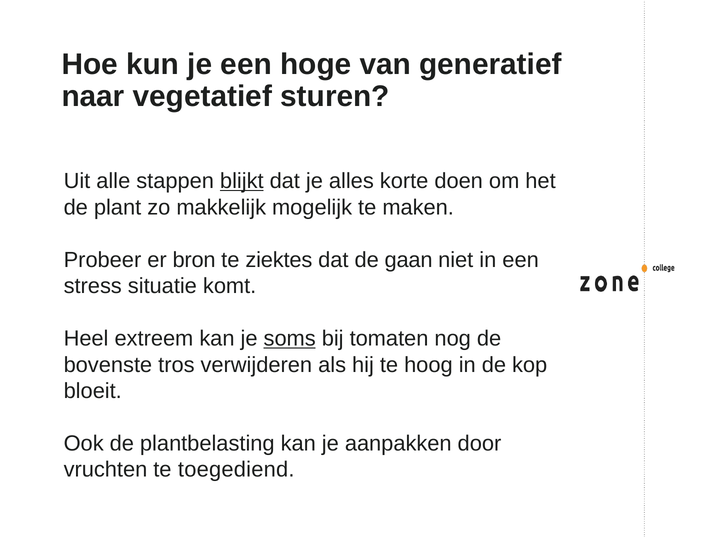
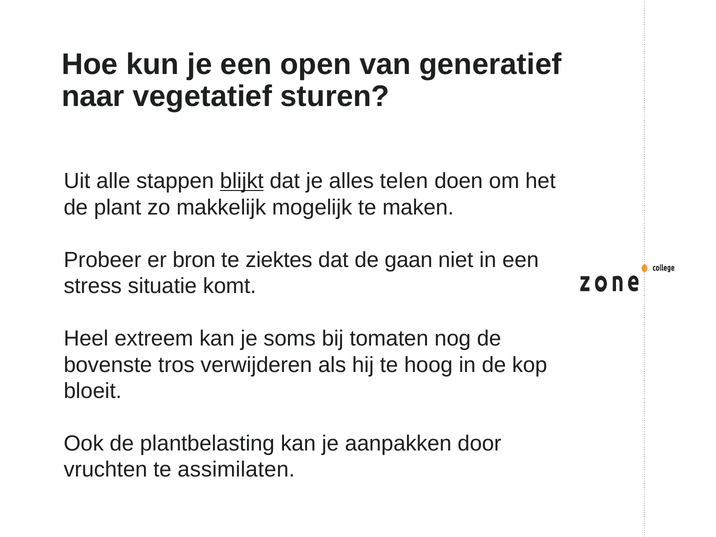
hoge: hoge -> open
korte: korte -> telen
soms underline: present -> none
toegediend: toegediend -> assimilaten
